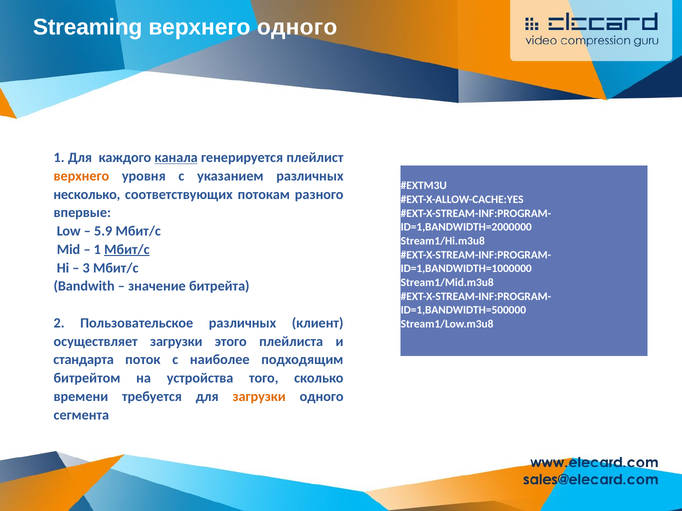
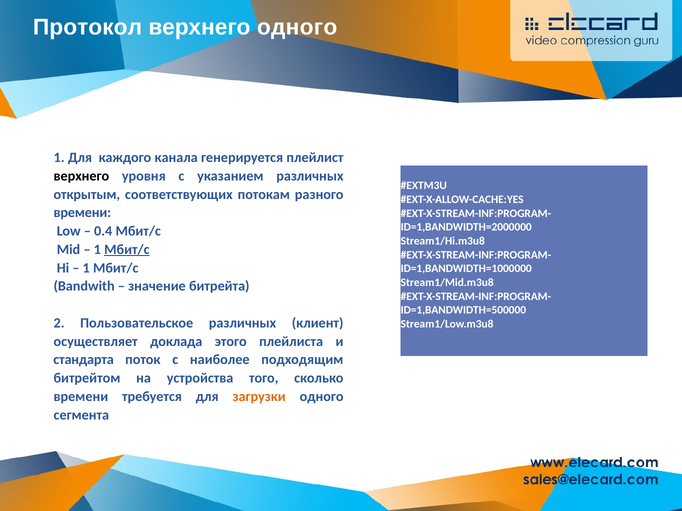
Streaming: Streaming -> Протокол
канала underline: present -> none
верхнего at (81, 176) colour: orange -> black
несколько: несколько -> открытым
впервые at (82, 213): впервые -> времени
5.9: 5.9 -> 0.4
3 at (86, 268): 3 -> 1
осуществляет загрузки: загрузки -> доклада
